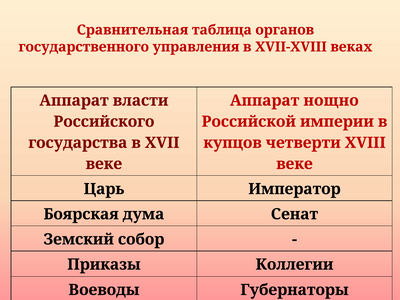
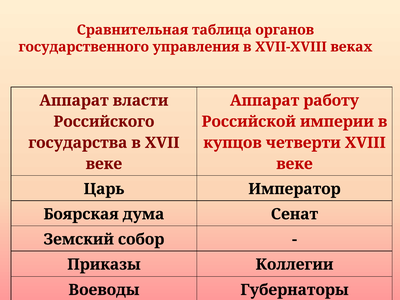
нощно: нощно -> работу
